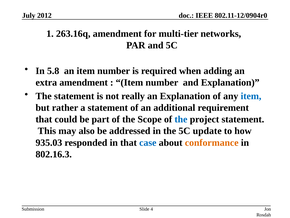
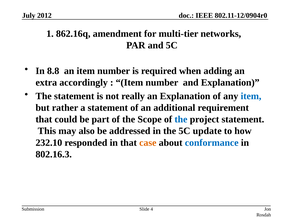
263.16q: 263.16q -> 862.16q
5.8: 5.8 -> 8.8
extra amendment: amendment -> accordingly
935.03: 935.03 -> 232.10
case colour: blue -> orange
conformance colour: orange -> blue
